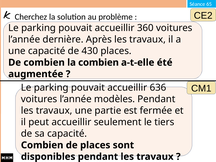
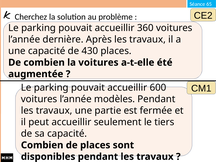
la combien: combien -> voitures
636: 636 -> 600
